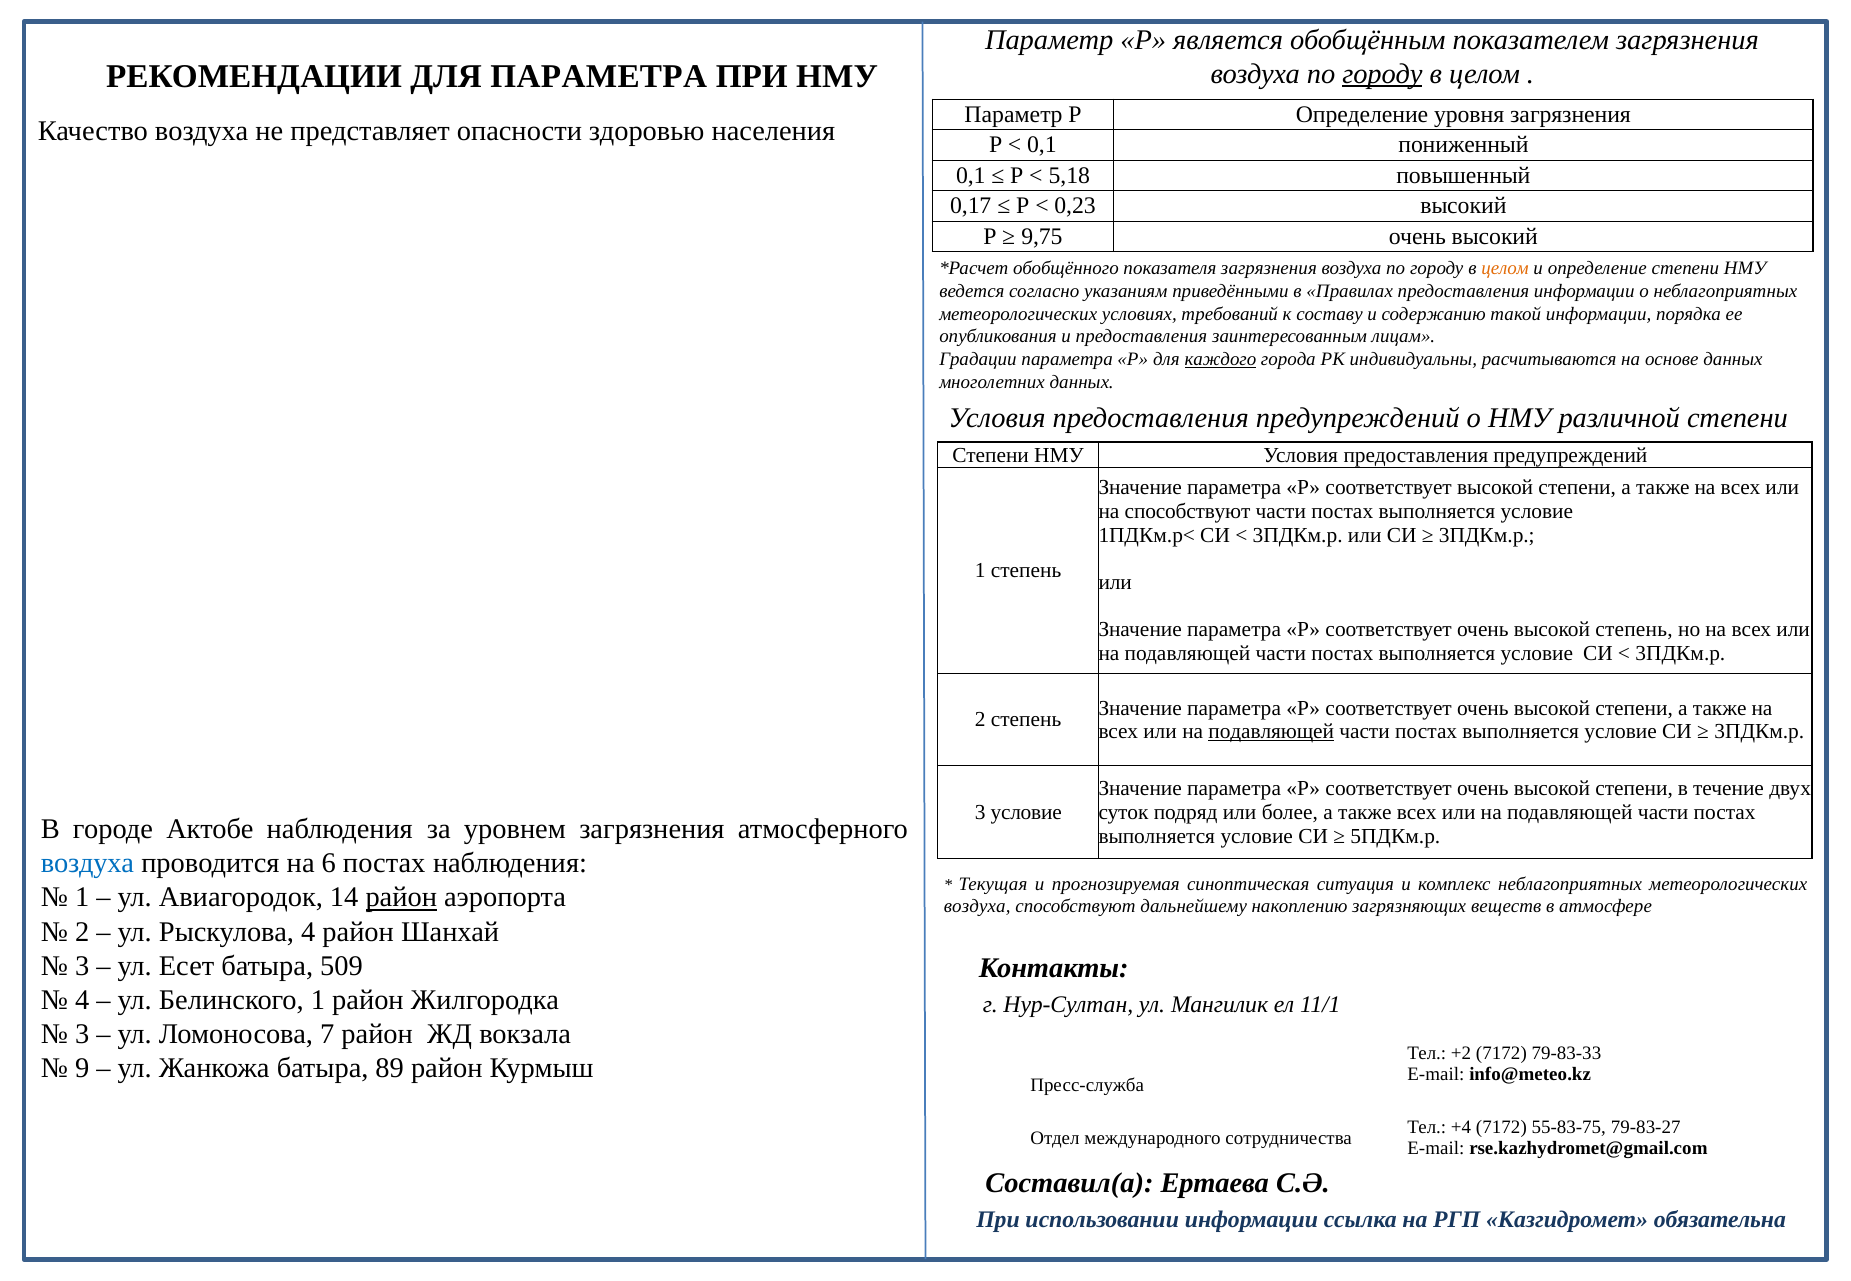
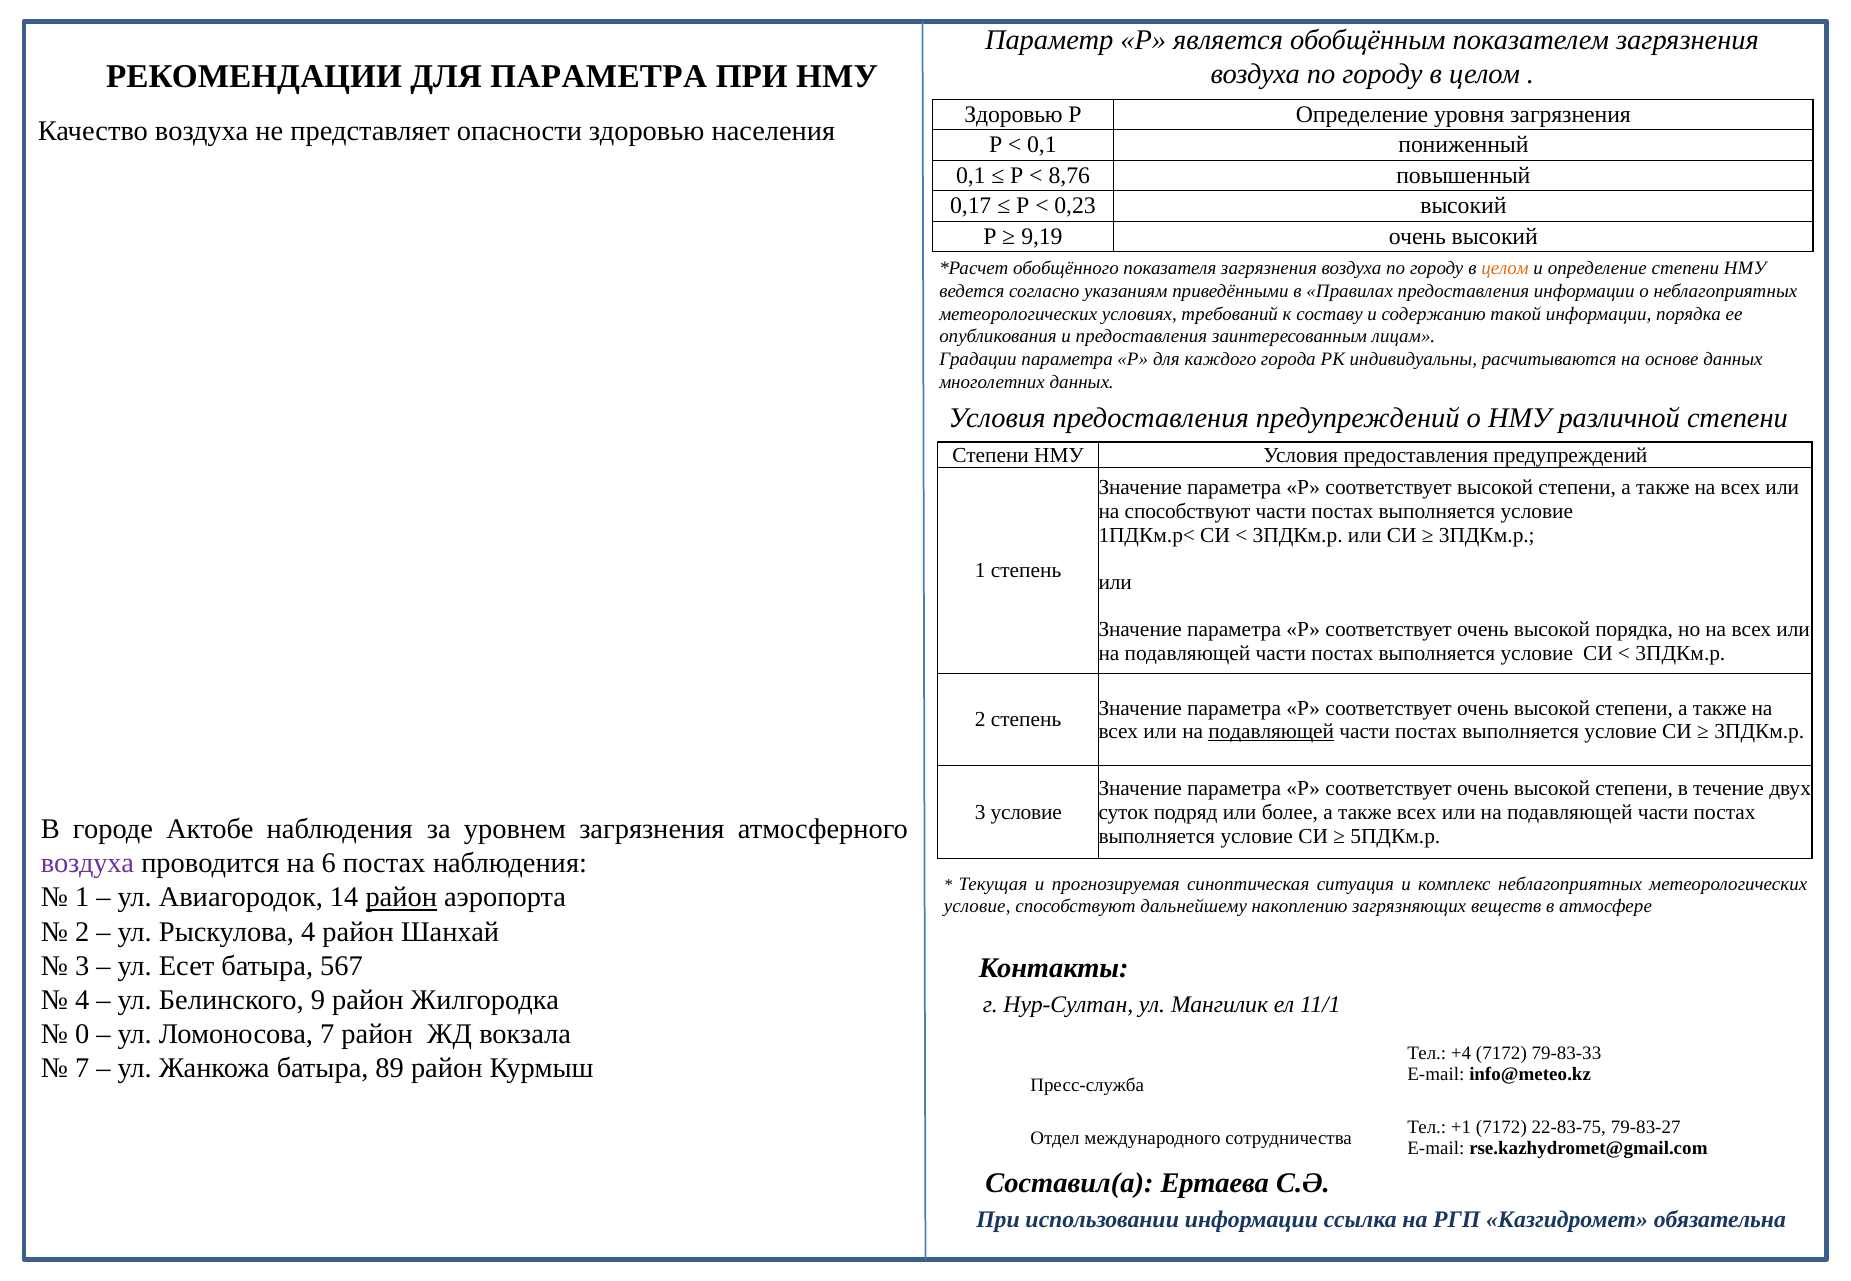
городу at (1382, 74) underline: present -> none
Параметр at (1014, 114): Параметр -> Здоровью
5,18: 5,18 -> 8,76
9,75: 9,75 -> 9,19
каждого underline: present -> none
высокой степень: степень -> порядка
воздуха at (87, 864) colour: blue -> purple
воздуха at (977, 907): воздуха -> условие
509: 509 -> 567
Белинского 1: 1 -> 9
3 at (82, 1035): 3 -> 0
+2: +2 -> +4
9 at (82, 1069): 9 -> 7
+4: +4 -> +1
55-83-75: 55-83-75 -> 22-83-75
